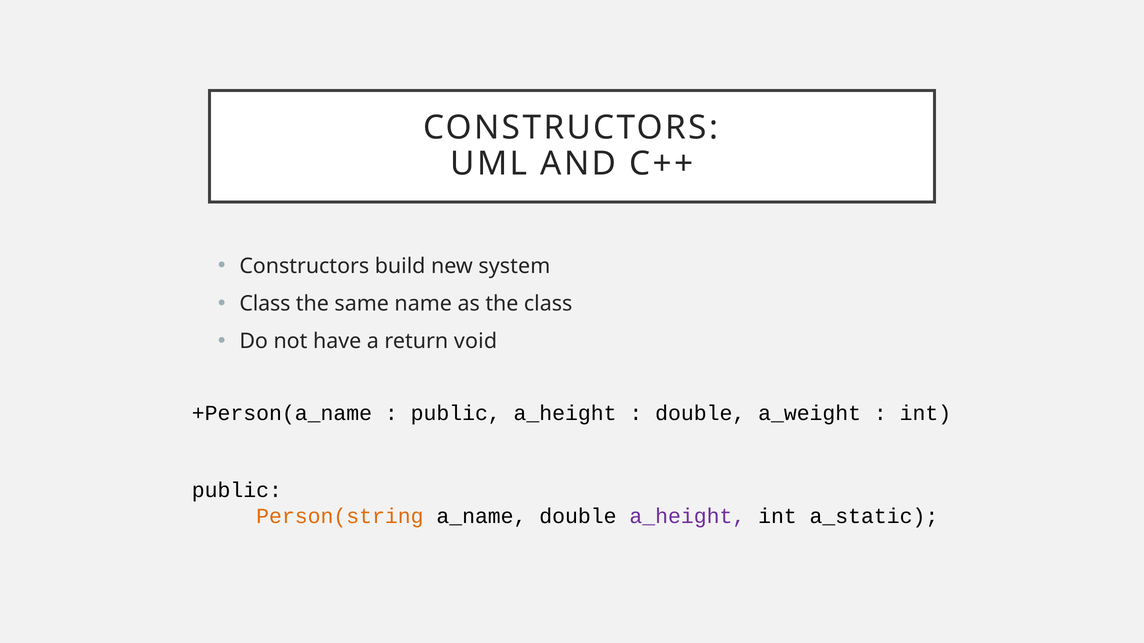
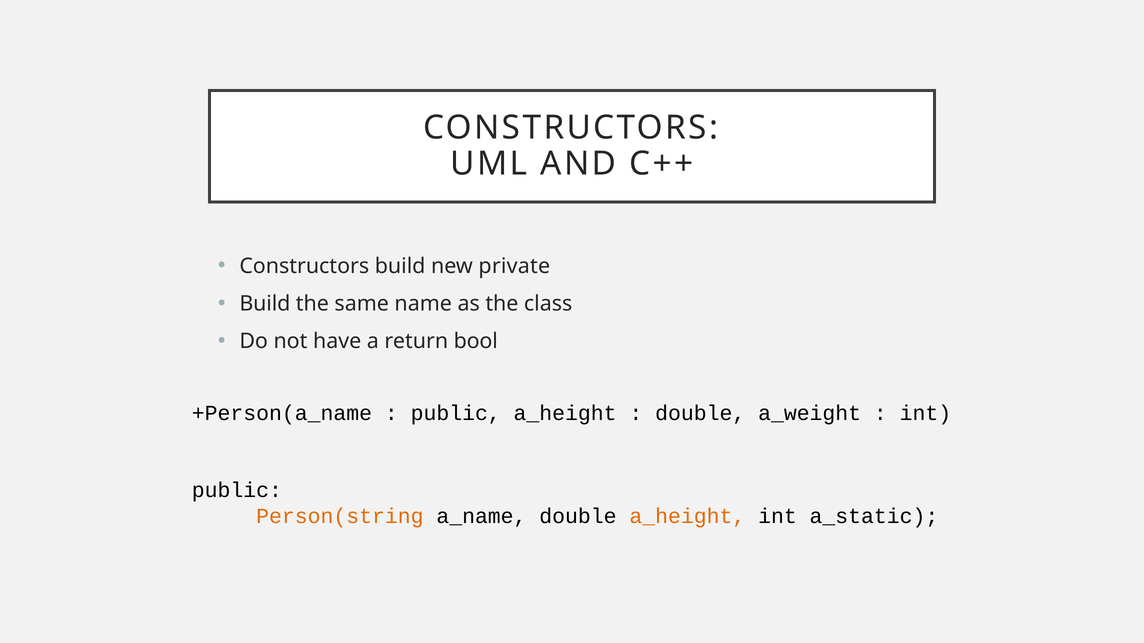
system: system -> private
Class at (265, 304): Class -> Build
void: void -> bool
a_height at (687, 517) colour: purple -> orange
